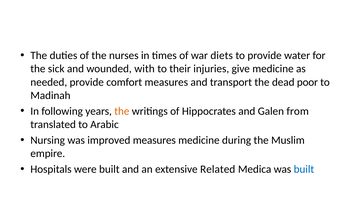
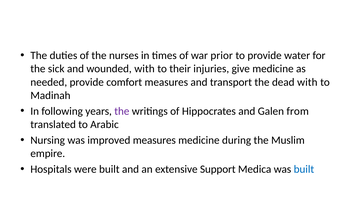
diets: diets -> prior
dead poor: poor -> with
the at (122, 111) colour: orange -> purple
Related: Related -> Support
